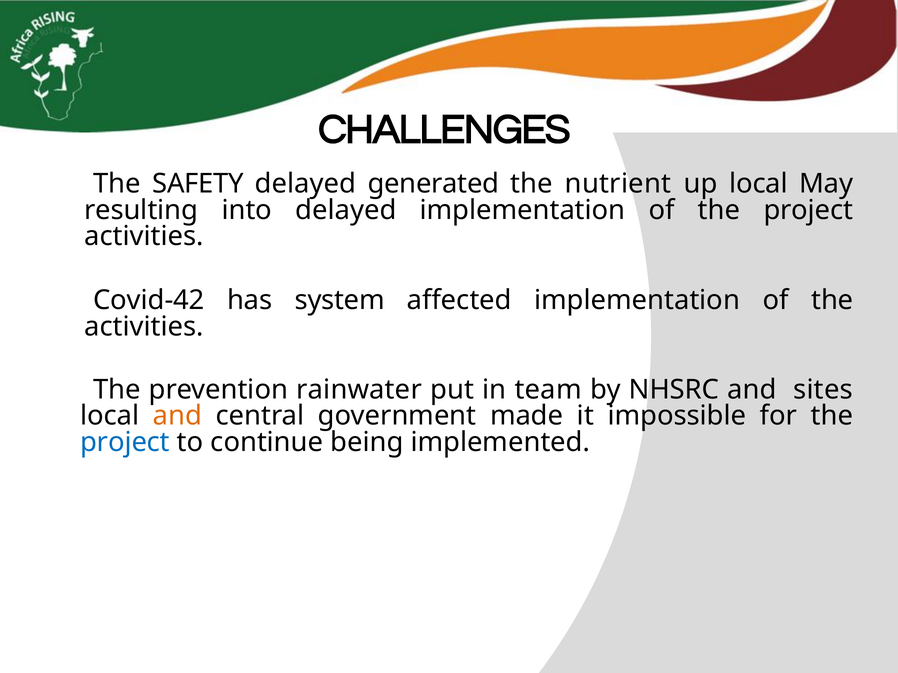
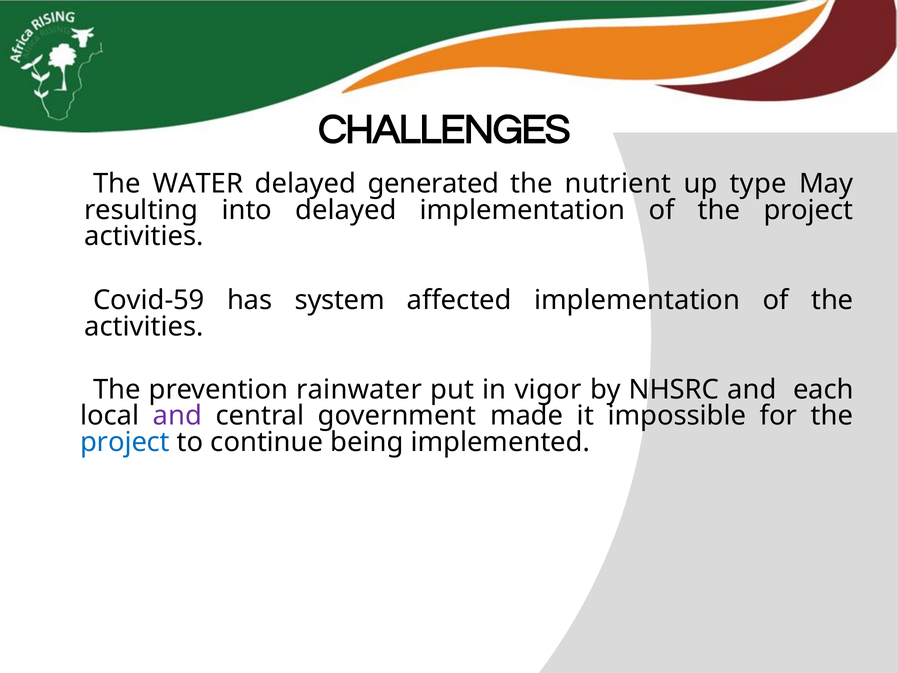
SAFETY: SAFETY -> WATER
up local: local -> type
Covid-42: Covid-42 -> Covid-59
team: team -> vigor
sites: sites -> each
and at (178, 416) colour: orange -> purple
